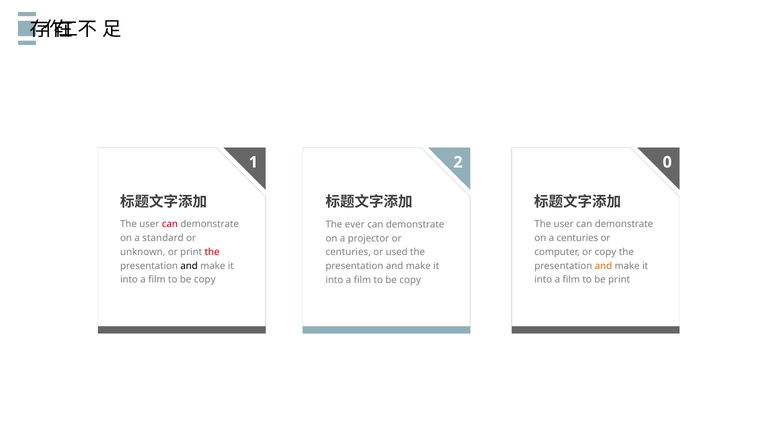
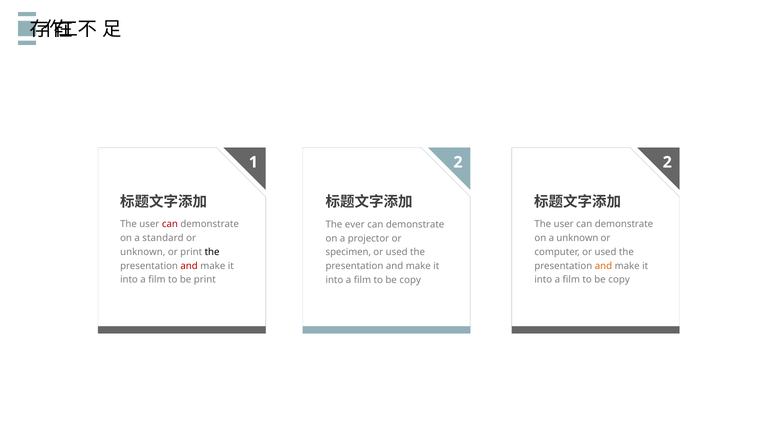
1 0: 0 -> 2
a centuries: centuries -> unknown
the at (212, 252) colour: red -> black
computer or copy: copy -> used
centuries at (348, 252): centuries -> specimen
and at (189, 266) colour: black -> red
copy at (205, 280): copy -> print
print at (619, 280): print -> copy
